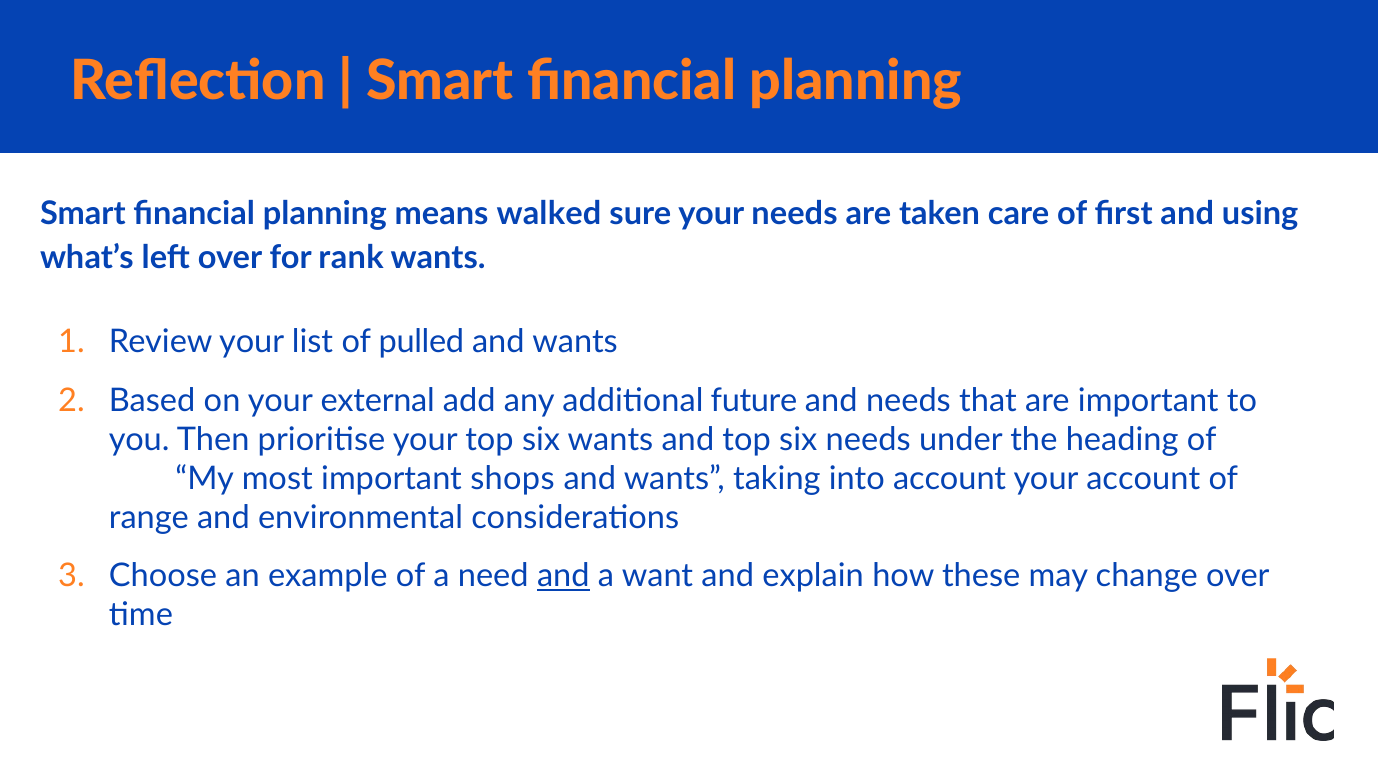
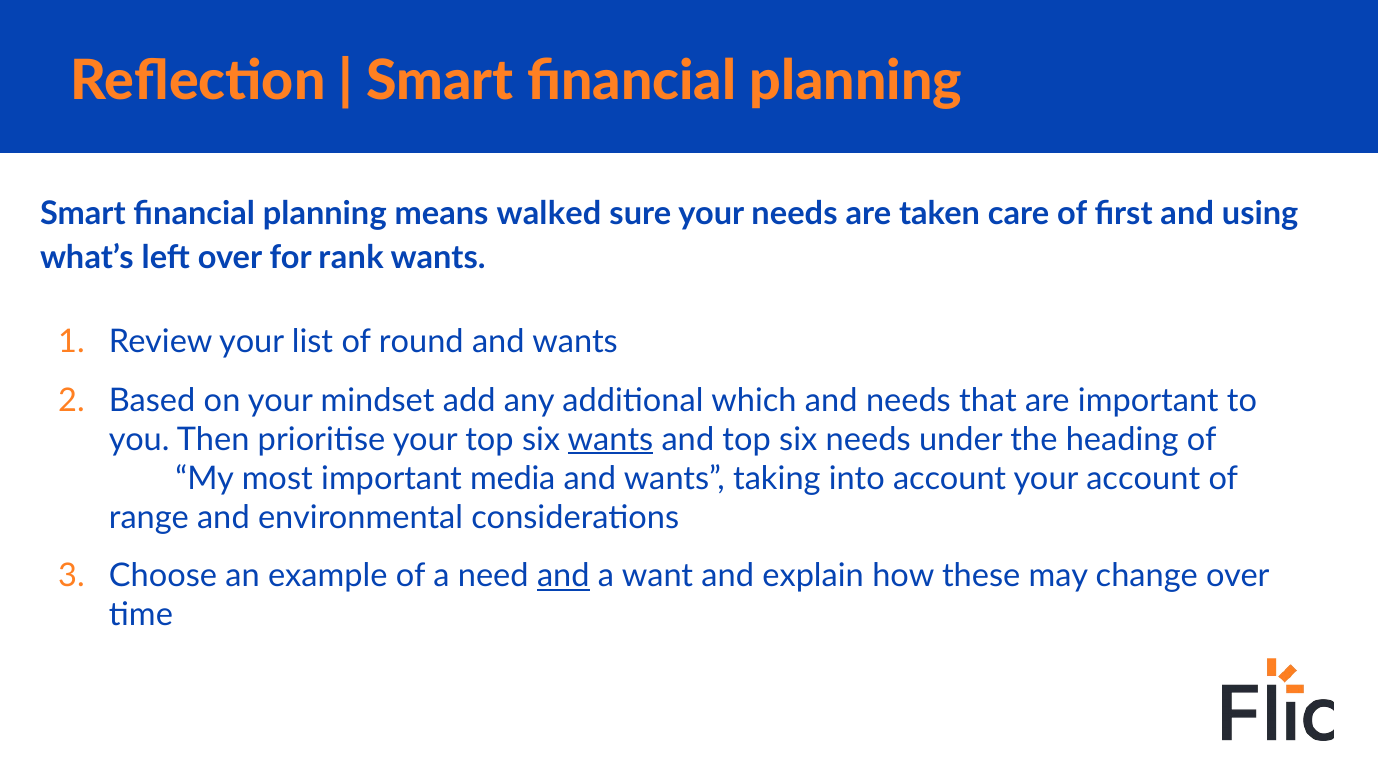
pulled: pulled -> round
external: external -> mindset
future: future -> which
wants at (610, 440) underline: none -> present
shops: shops -> media
